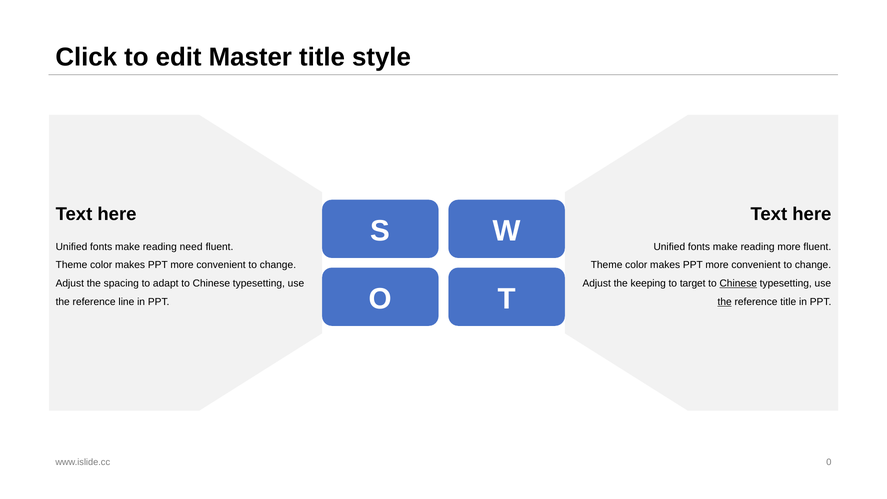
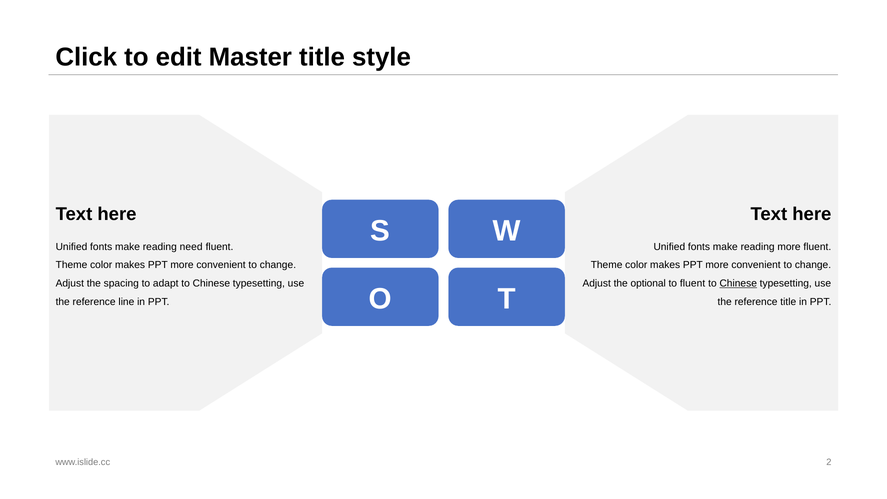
keeping: keeping -> optional
to target: target -> fluent
the at (725, 302) underline: present -> none
0: 0 -> 2
